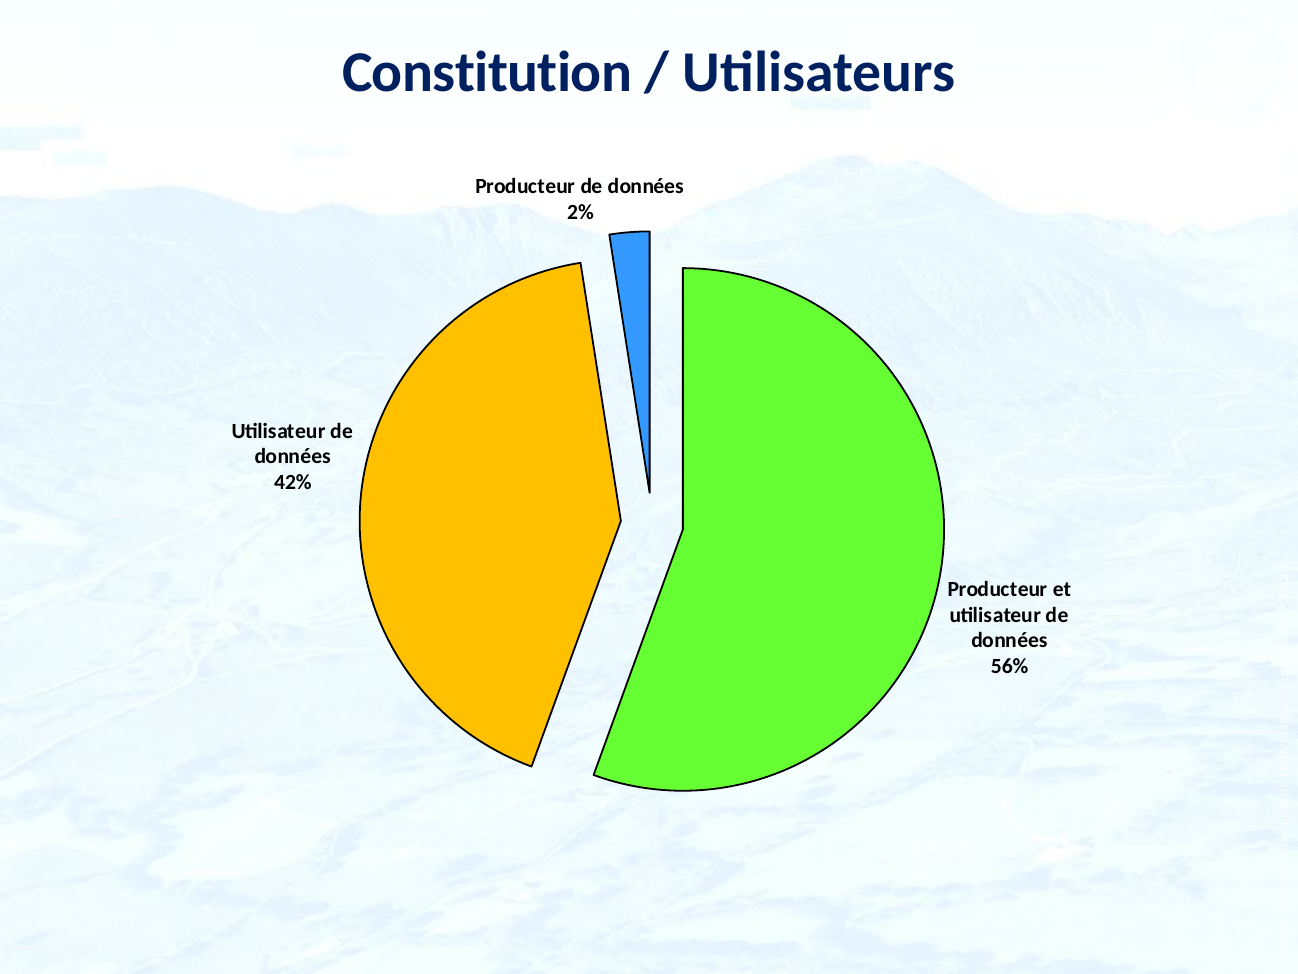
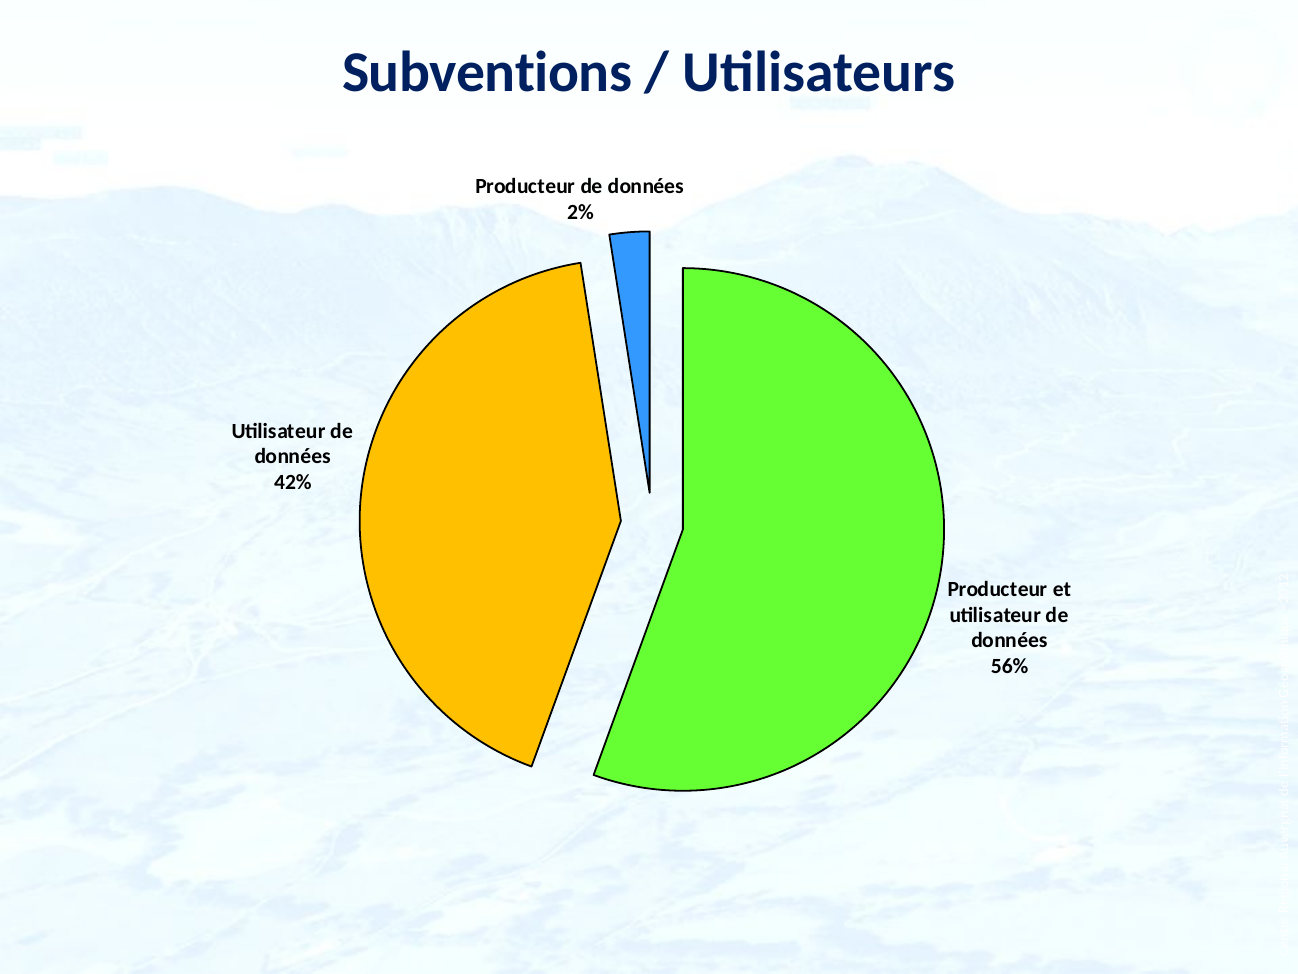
Constitution: Constitution -> Subventions
